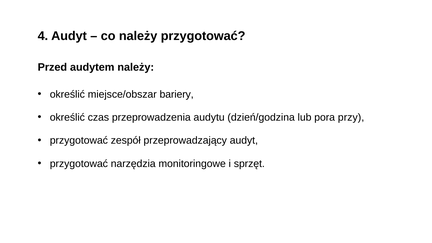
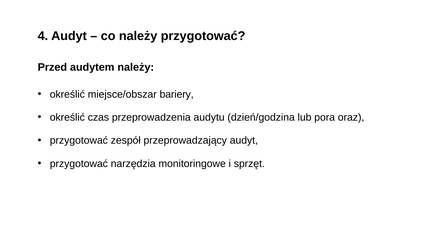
przy: przy -> oraz
